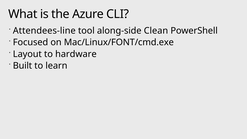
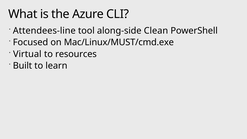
Mac/Linux/FONT/cmd.exe: Mac/Linux/FONT/cmd.exe -> Mac/Linux/MUST/cmd.exe
Layout: Layout -> Virtual
hardware: hardware -> resources
